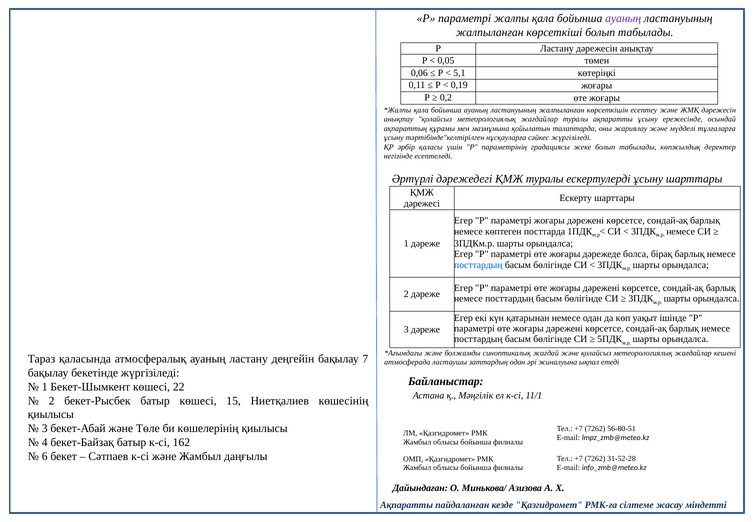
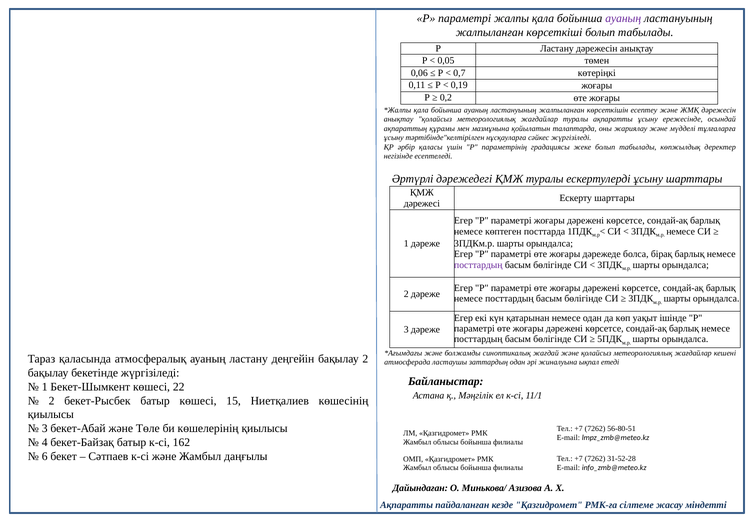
5,1: 5,1 -> 0,7
посттардың at (478, 265) colour: blue -> purple
бақылау 7: 7 -> 2
